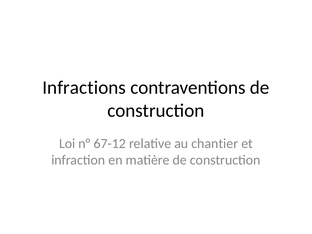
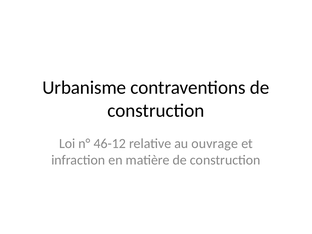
Infractions: Infractions -> Urbanisme
67-12: 67-12 -> 46-12
chantier: chantier -> ouvrage
